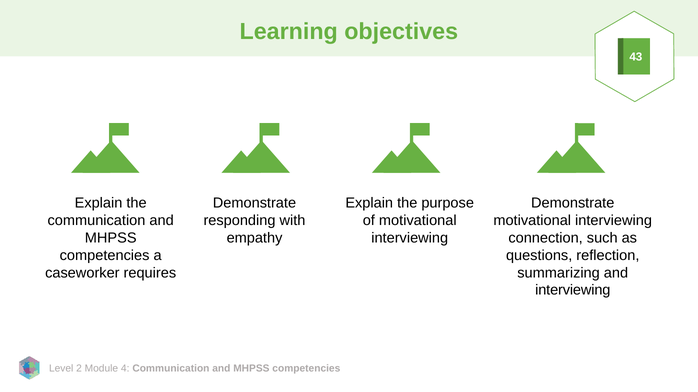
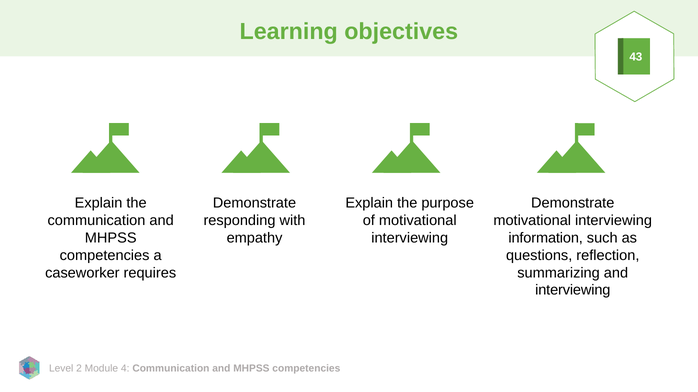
connection: connection -> information
